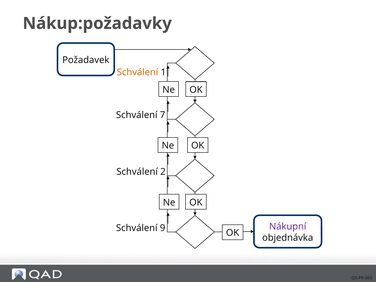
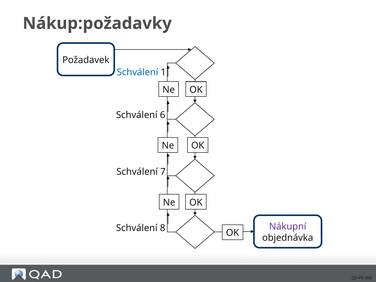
Schválení at (138, 72) colour: orange -> blue
7: 7 -> 6
2: 2 -> 7
9: 9 -> 8
